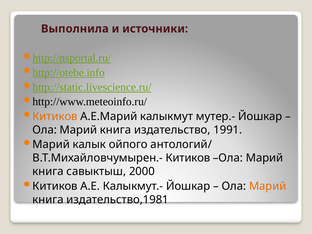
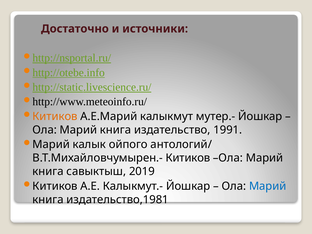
Выполнила: Выполнила -> Достаточно
2000: 2000 -> 2019
Марий at (268, 186) colour: orange -> blue
